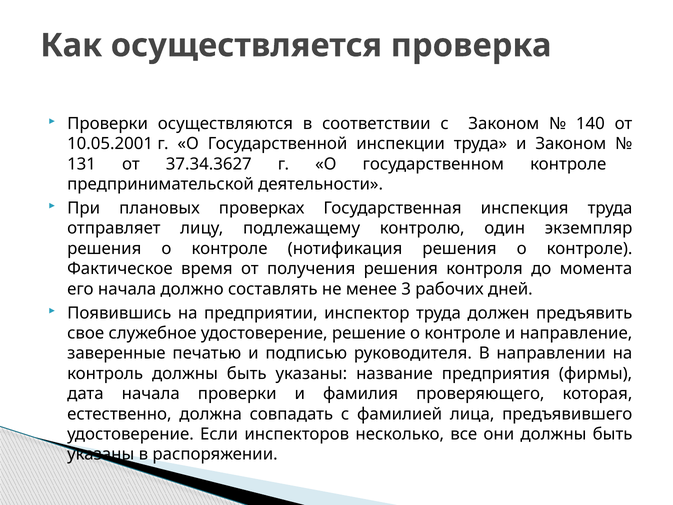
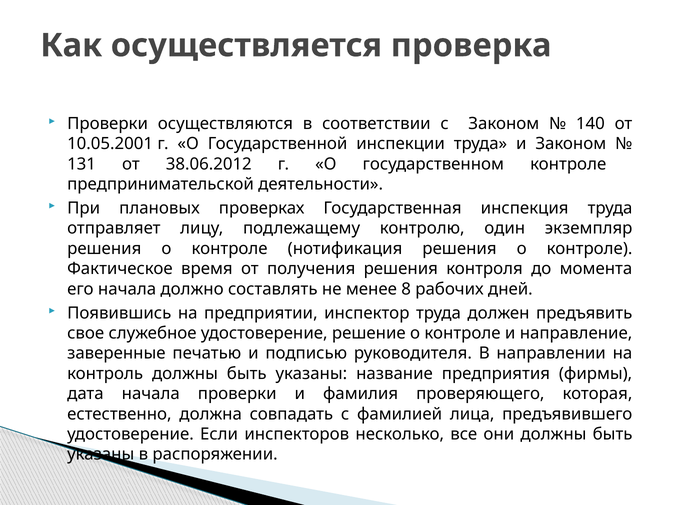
37.34.3627: 37.34.3627 -> 38.06.2012
3: 3 -> 8
